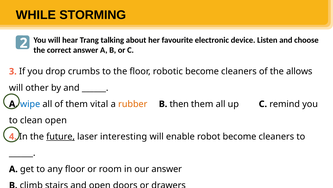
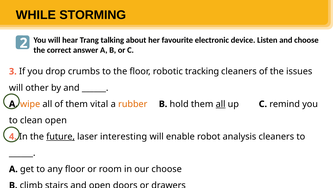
robotic become: become -> tracking
allows: allows -> issues
wipe colour: blue -> orange
then: then -> hold
all at (221, 104) underline: none -> present
robot become: become -> analysis
our answer: answer -> choose
